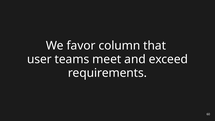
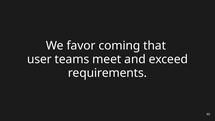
column: column -> coming
